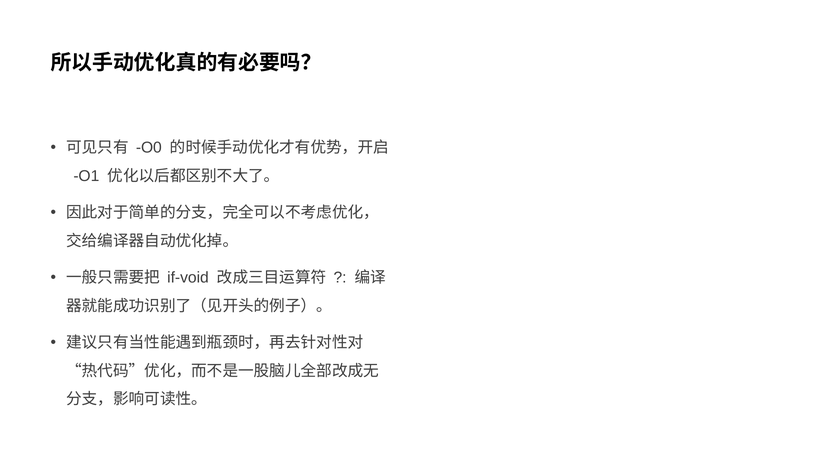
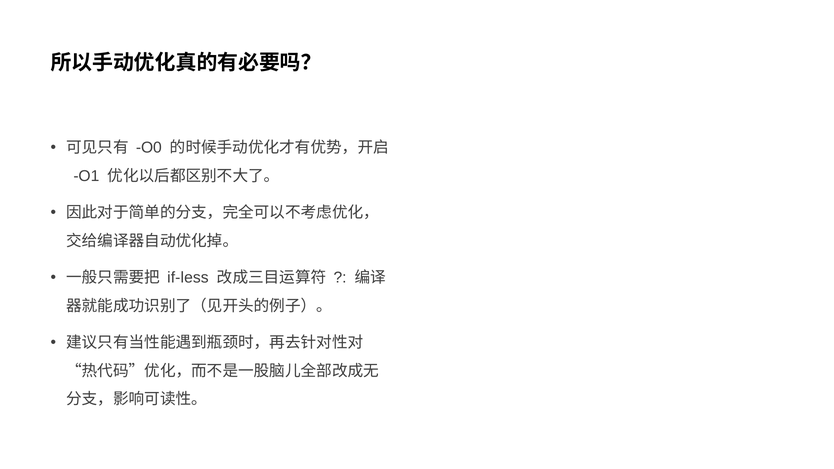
if-void: if-void -> if-less
